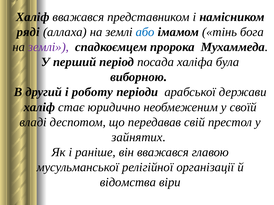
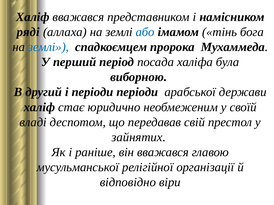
землі at (49, 47) colour: purple -> blue
і роботу: роботу -> періоди
відомства: відомства -> відповідно
